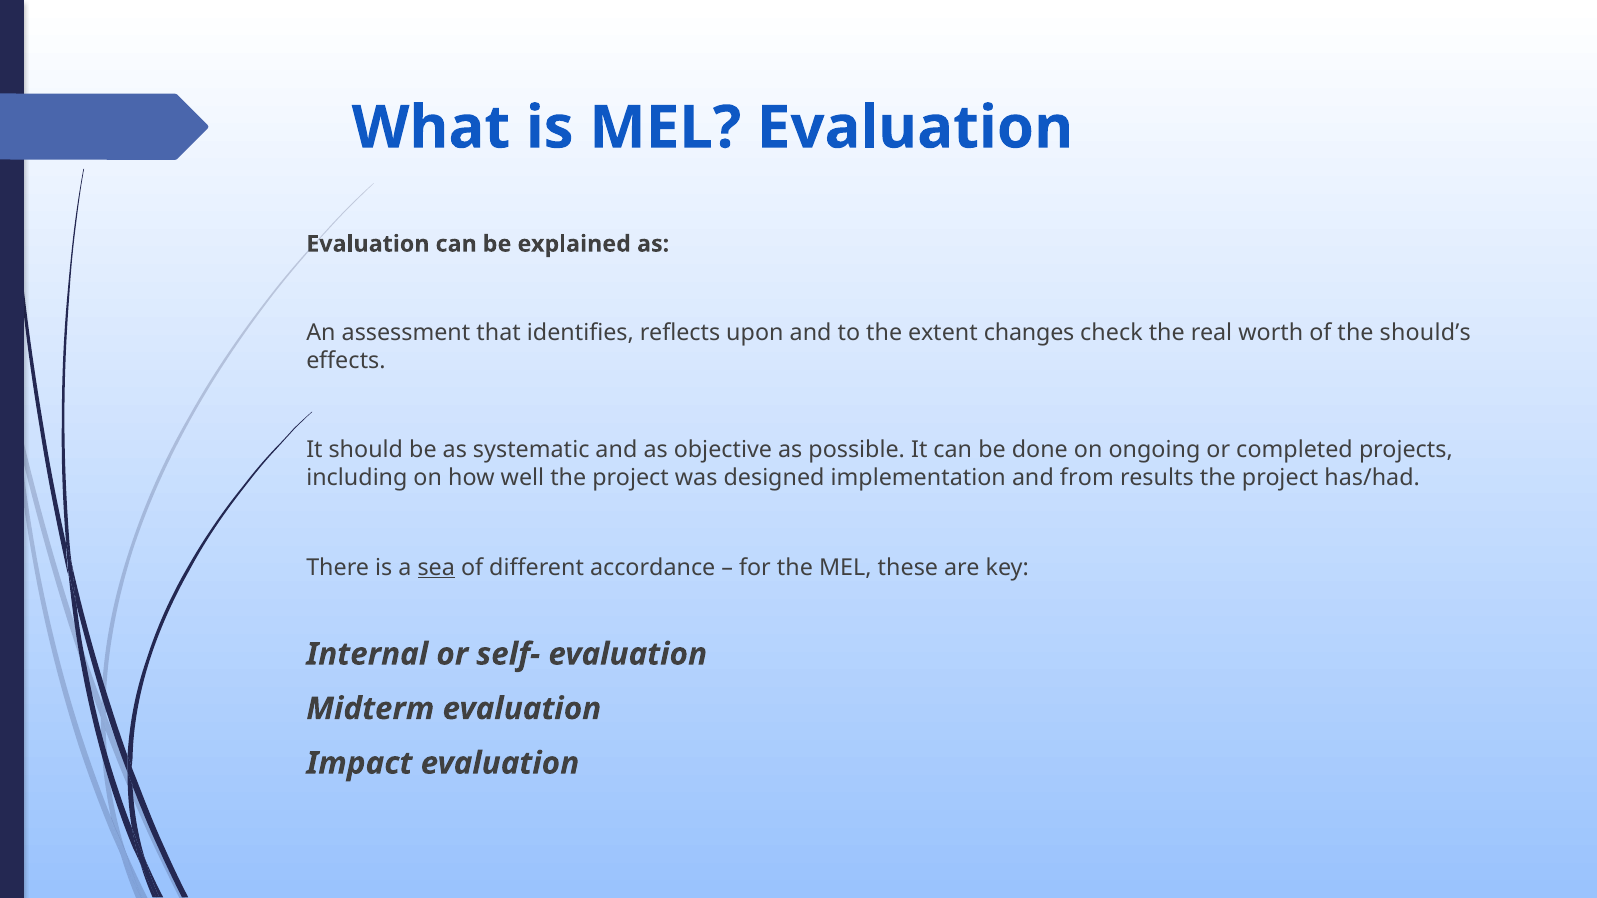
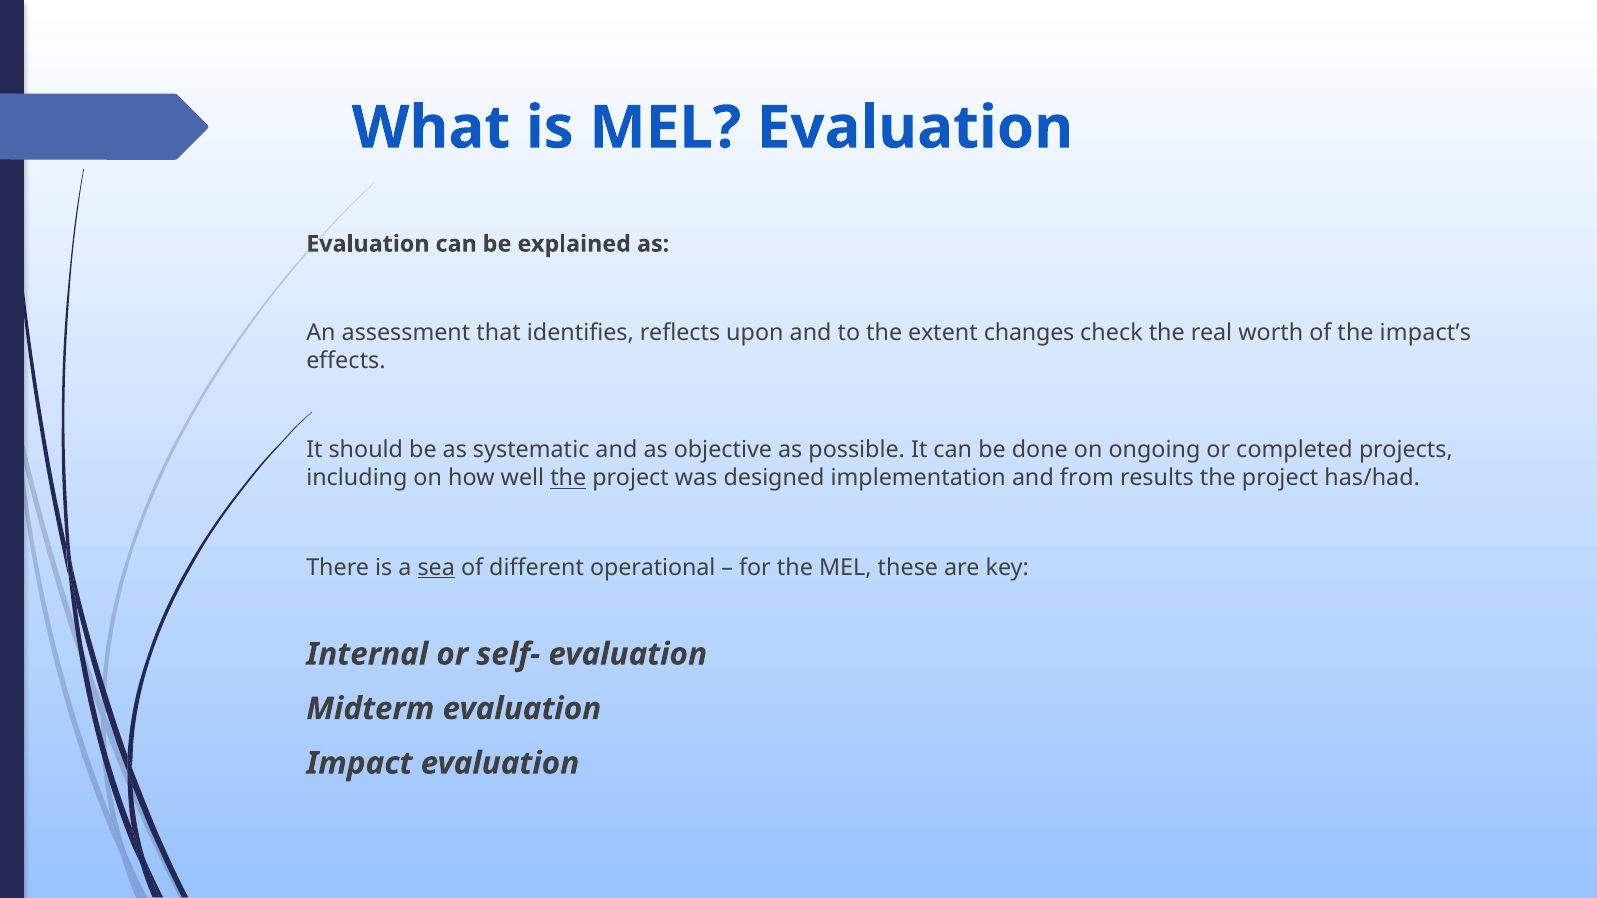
should’s: should’s -> impact’s
the at (568, 478) underline: none -> present
accordance: accordance -> operational
